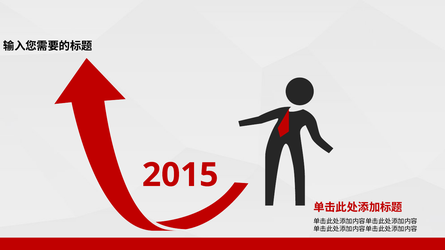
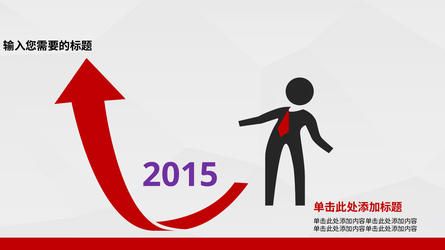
2015 colour: red -> purple
